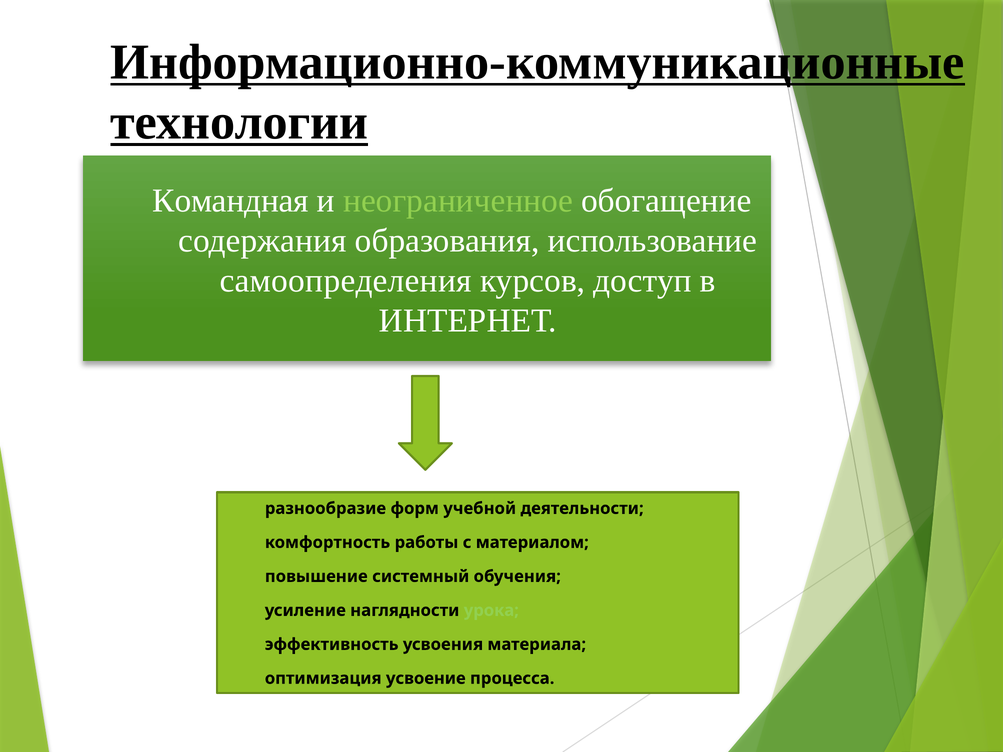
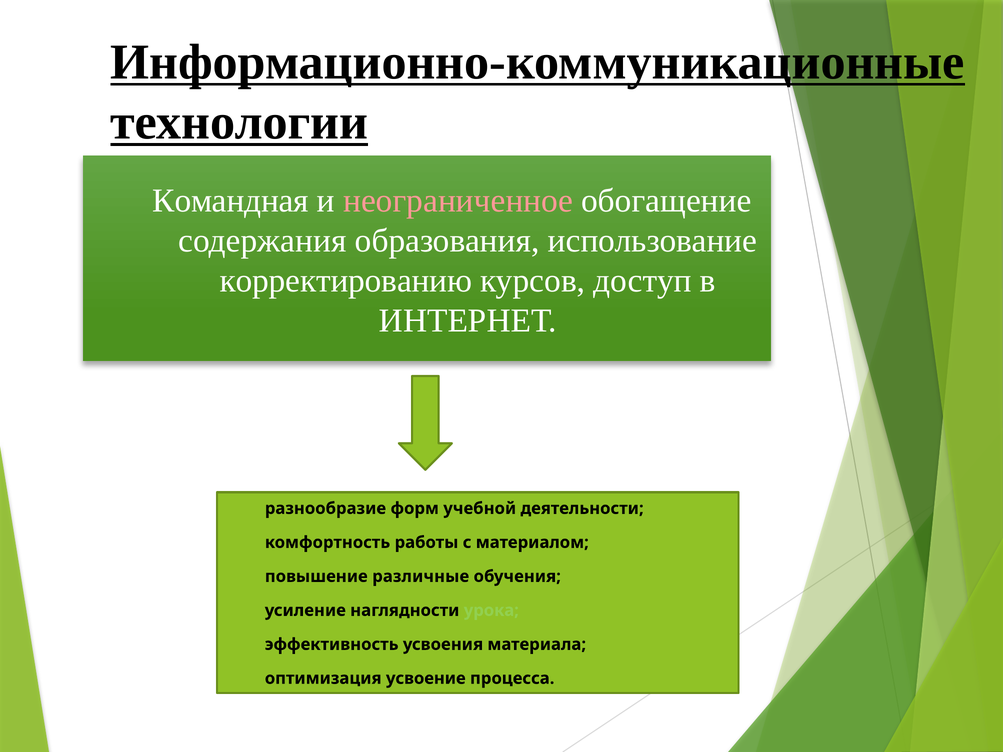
неограниченное colour: light green -> pink
самоопределения: самоопределения -> корректированию
системный: системный -> различные
